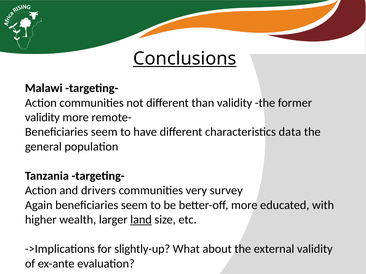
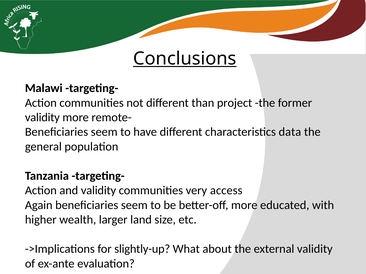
than validity: validity -> project
and drivers: drivers -> validity
survey: survey -> access
land underline: present -> none
